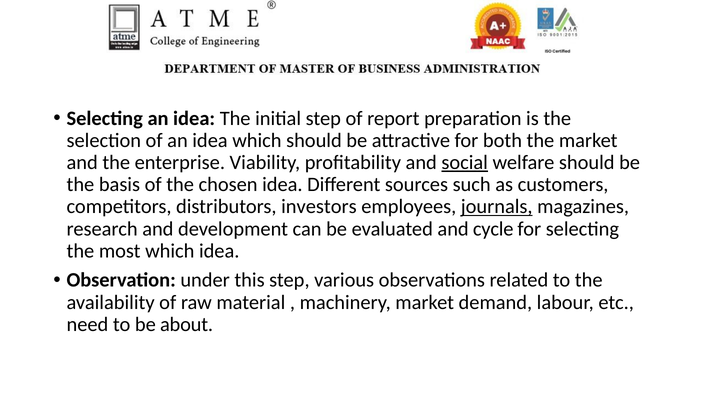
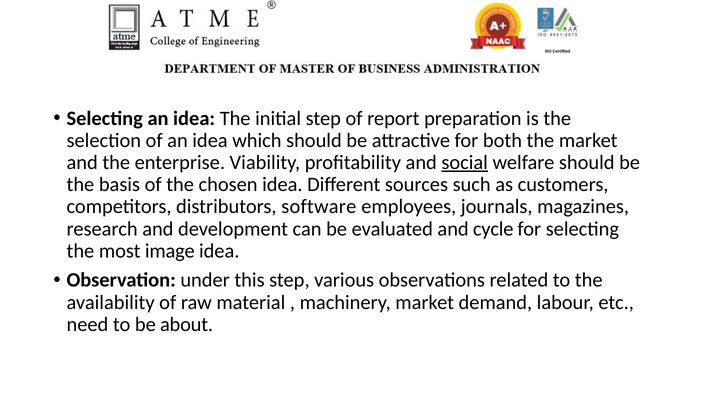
investors: investors -> software
journals underline: present -> none
most which: which -> image
